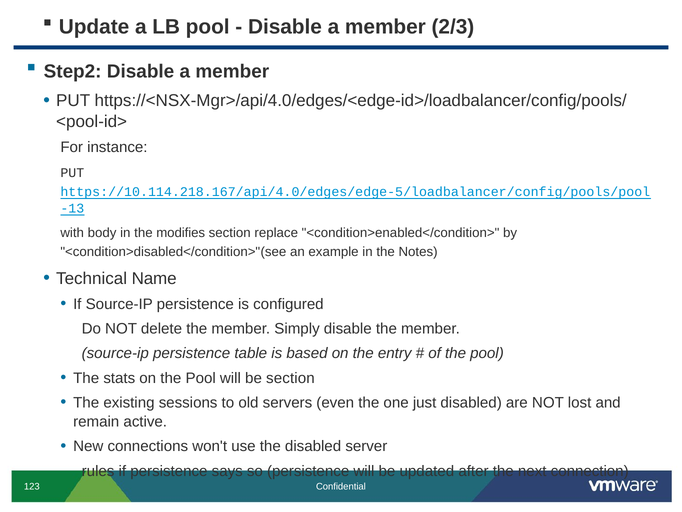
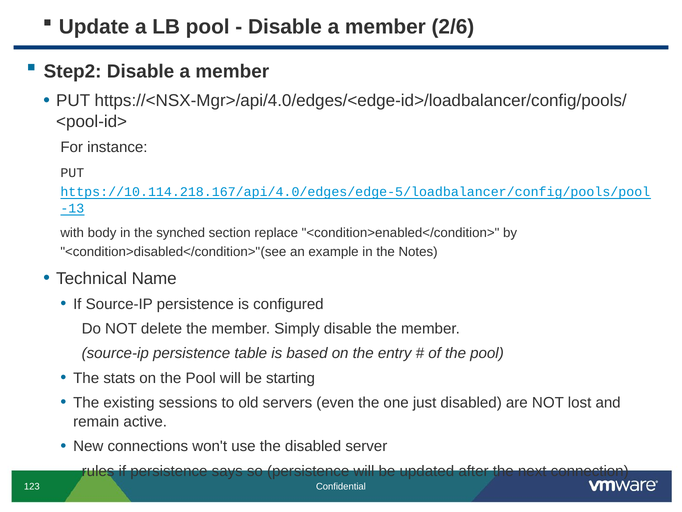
2/3: 2/3 -> 2/6
modifies: modifies -> synched
be section: section -> starting
